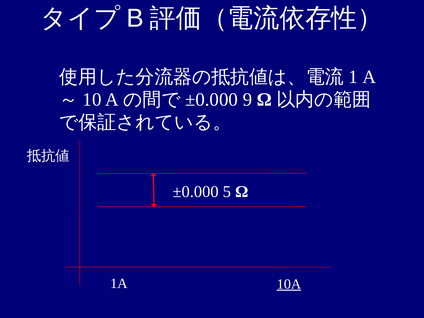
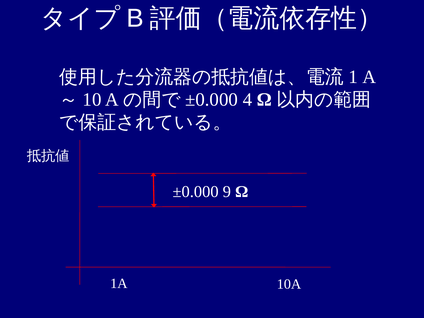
9: 9 -> 4
5: 5 -> 9
10A underline: present -> none
